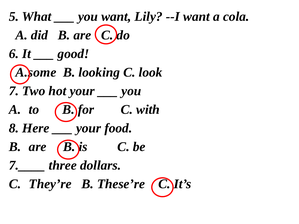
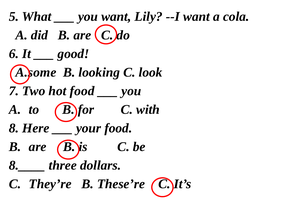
hot your: your -> food
7.____: 7.____ -> 8.____
